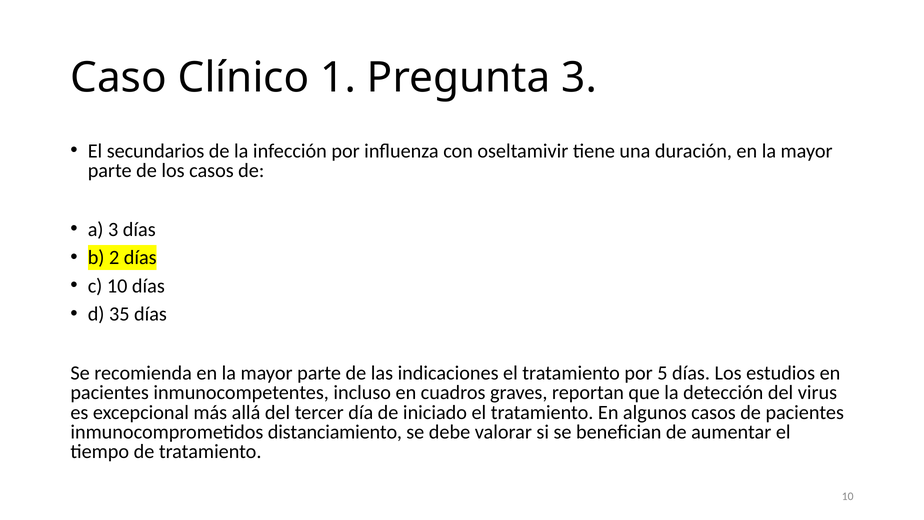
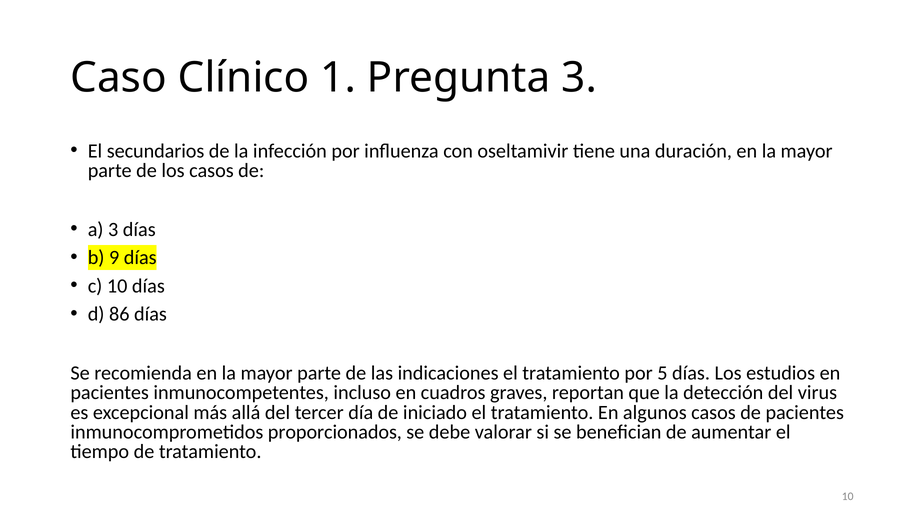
2: 2 -> 9
35: 35 -> 86
distanciamiento: distanciamiento -> proporcionados
